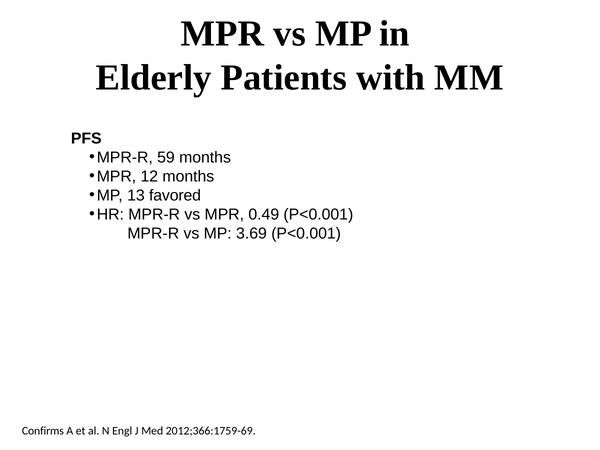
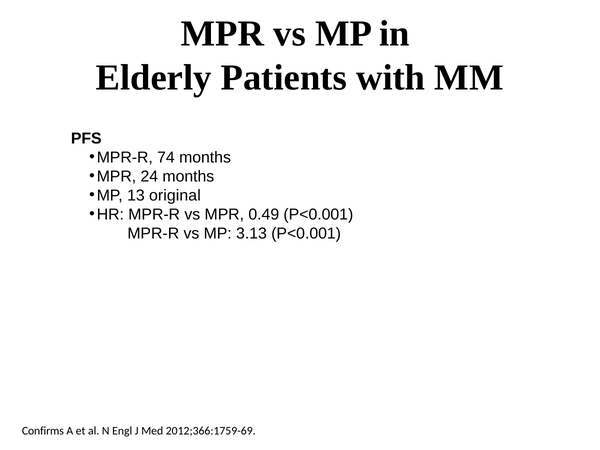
59: 59 -> 74
12: 12 -> 24
favored: favored -> original
3.69: 3.69 -> 3.13
